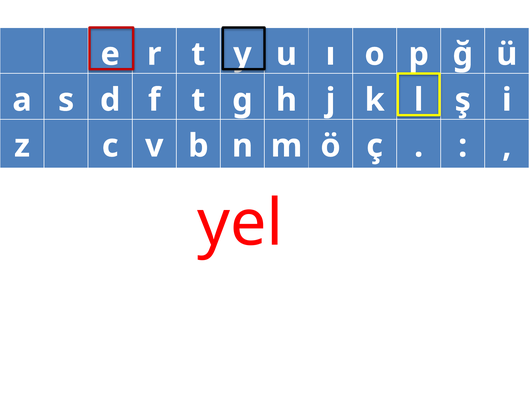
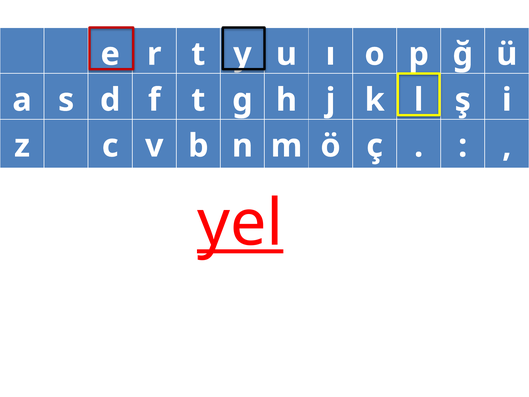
yel underline: none -> present
